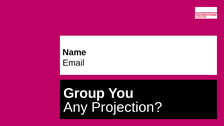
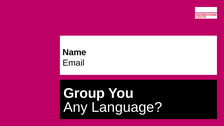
Projection: Projection -> Language
